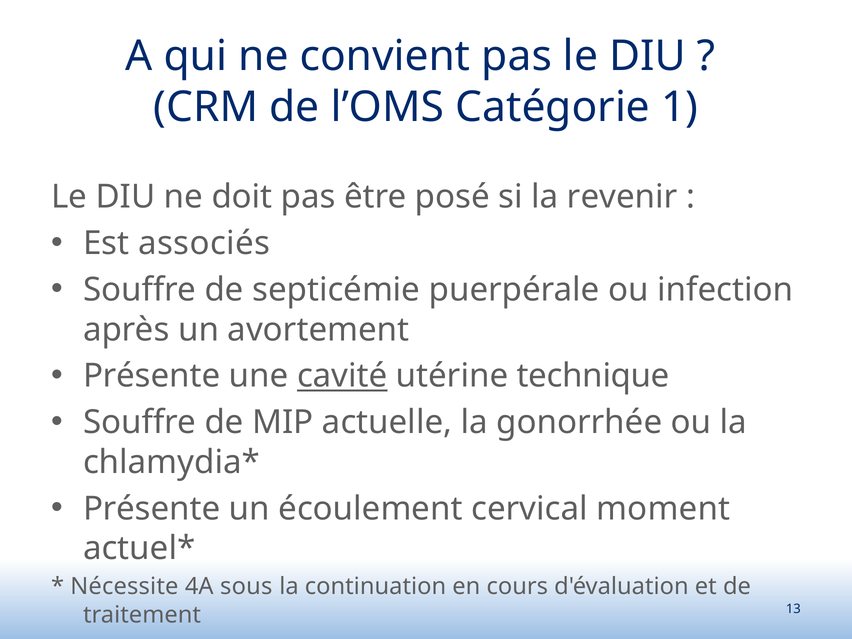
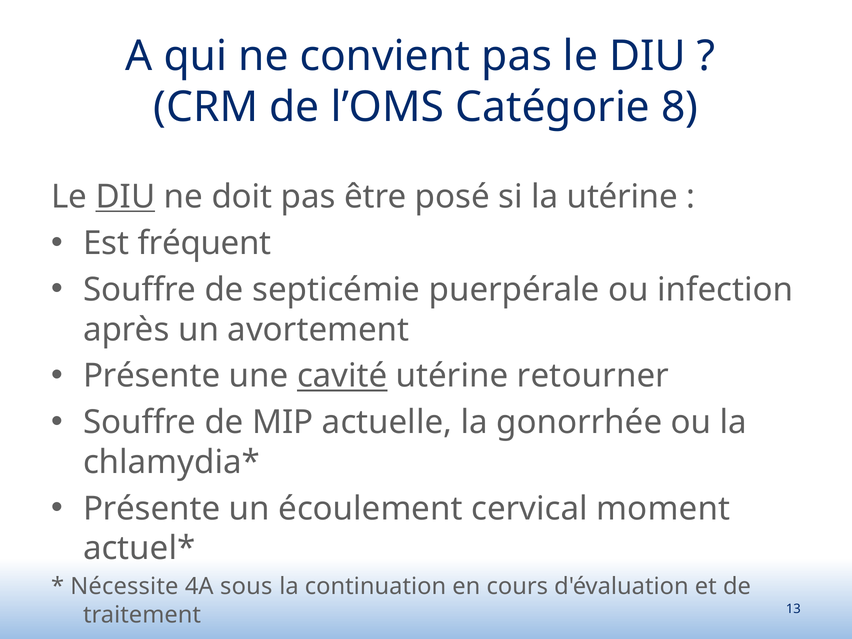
1: 1 -> 8
DIU at (125, 197) underline: none -> present
la revenir: revenir -> utérine
associés: associés -> fréquent
technique: technique -> retourner
